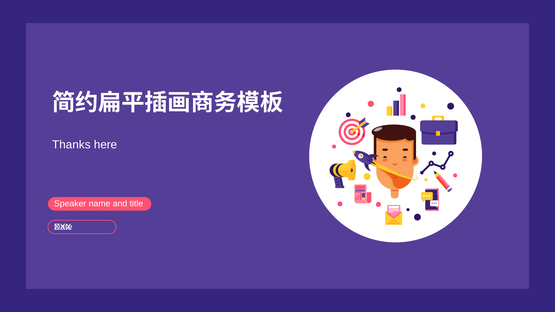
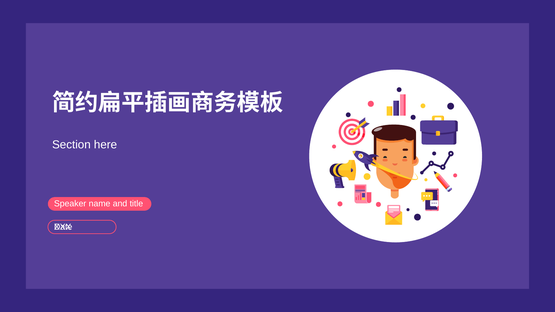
Thanks: Thanks -> Section
